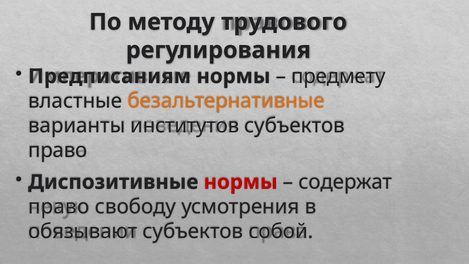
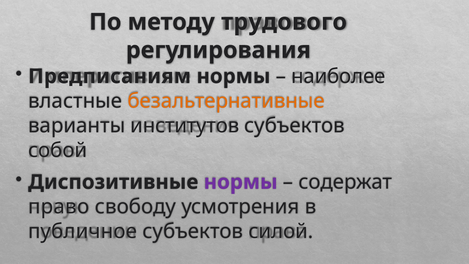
предмету: предмету -> наиболее
право at (58, 150): право -> собой
нормы at (241, 182) colour: red -> purple
обязывают: обязывают -> публичное
собой: собой -> силой
